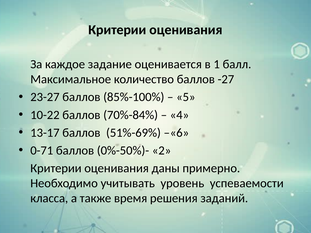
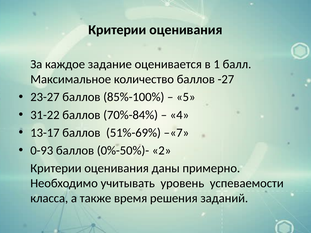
10-22: 10-22 -> 31-22
–«6: –«6 -> –«7
0-71: 0-71 -> 0-93
